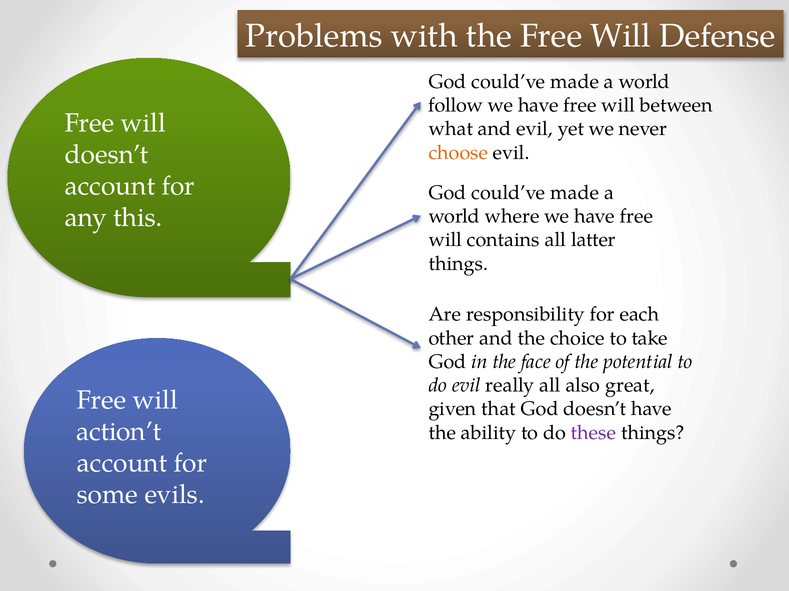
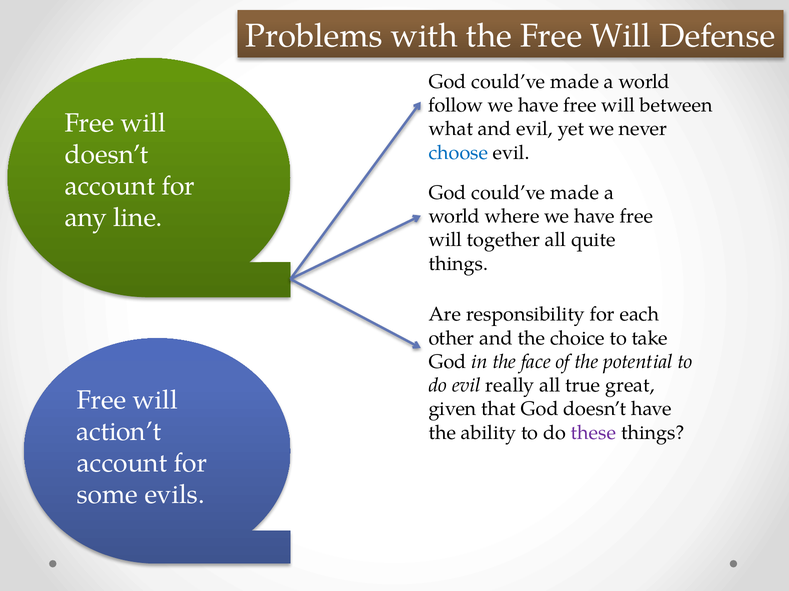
choose colour: orange -> blue
this: this -> line
contains: contains -> together
latter: latter -> quite
also: also -> true
